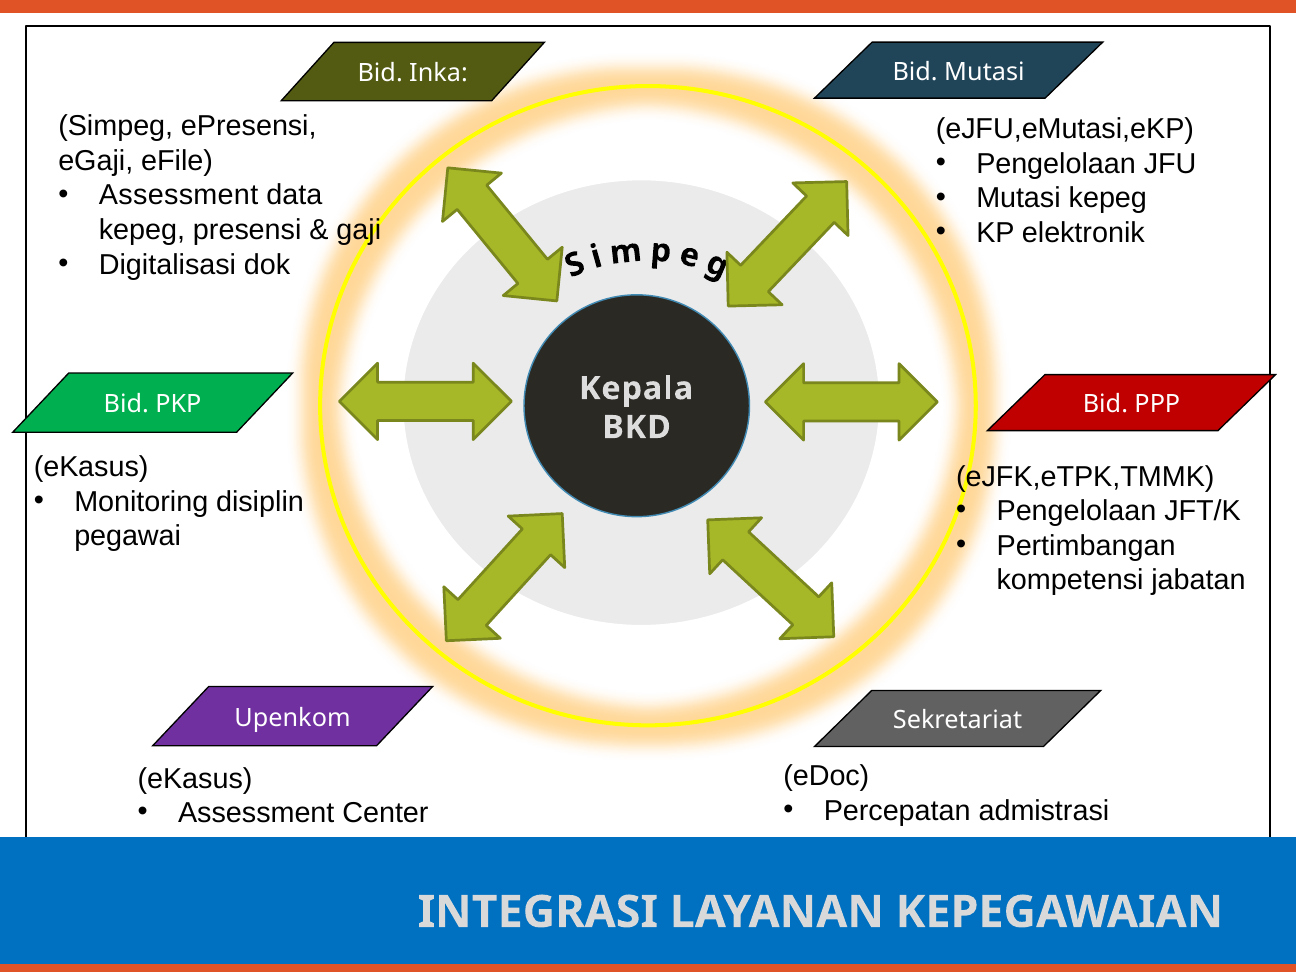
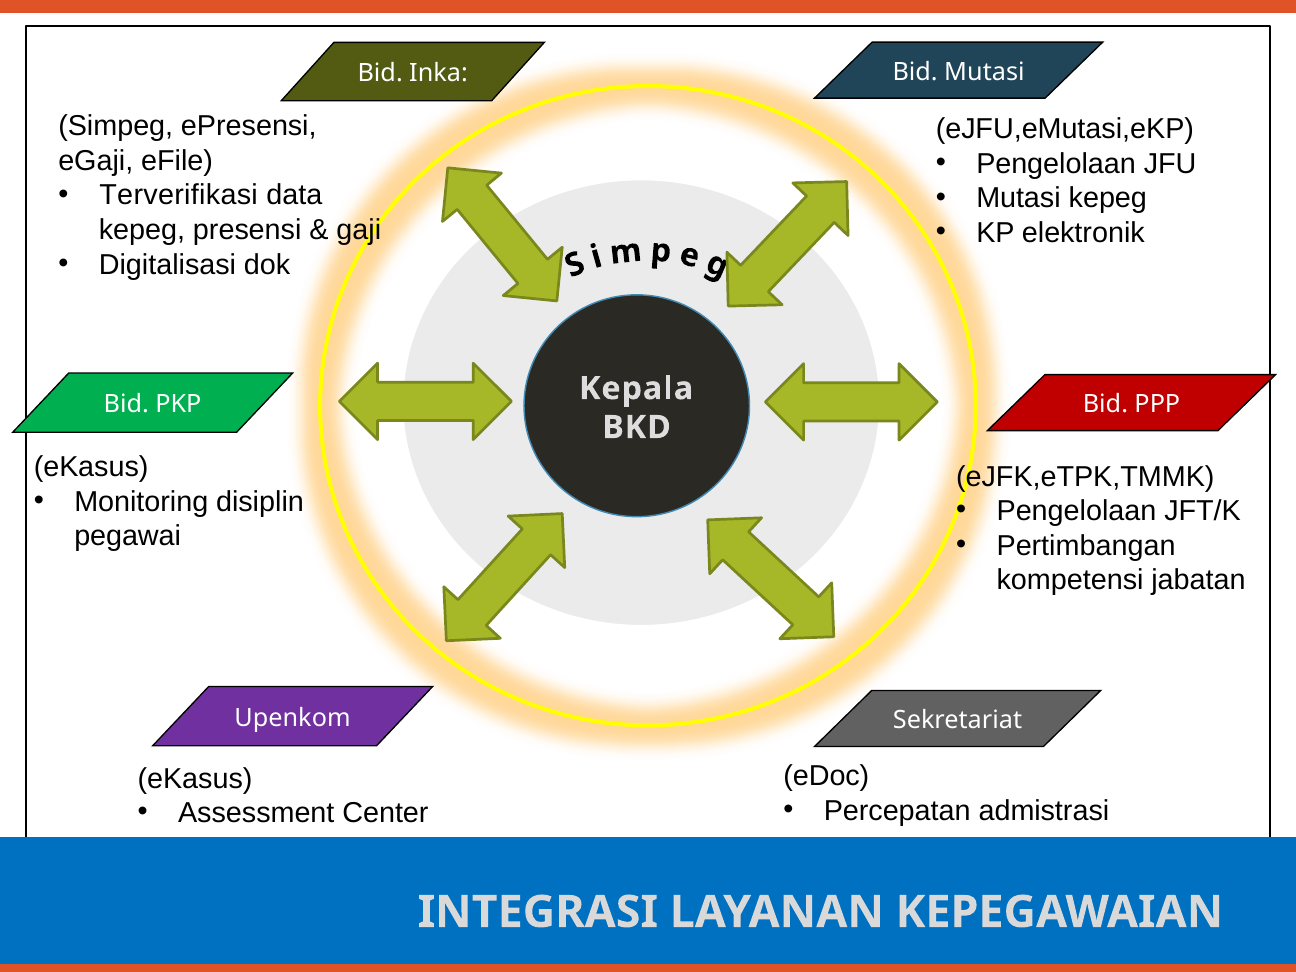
Assessment at (179, 195): Assessment -> Terverifikasi
